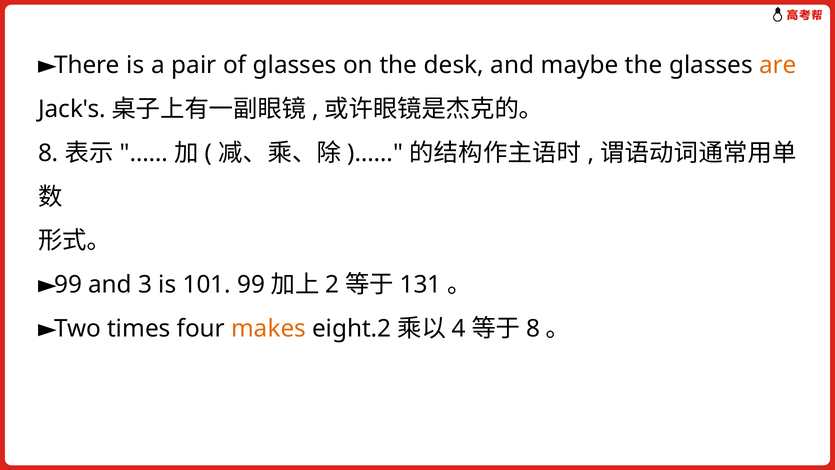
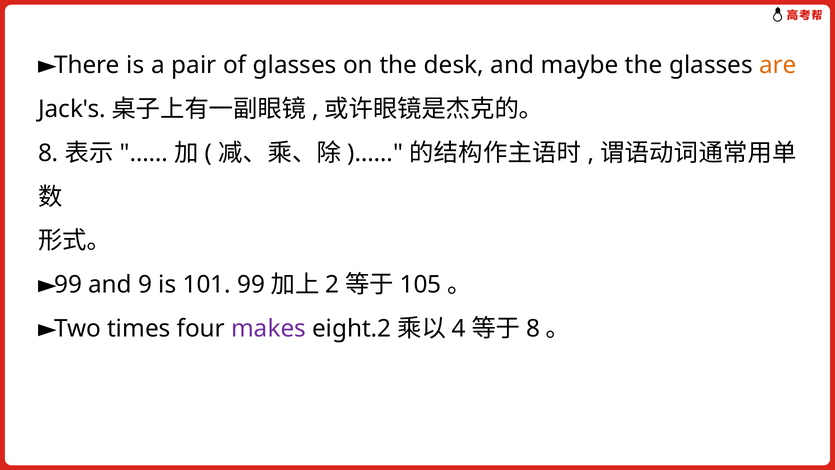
3: 3 -> 9
131: 131 -> 105
makes colour: orange -> purple
